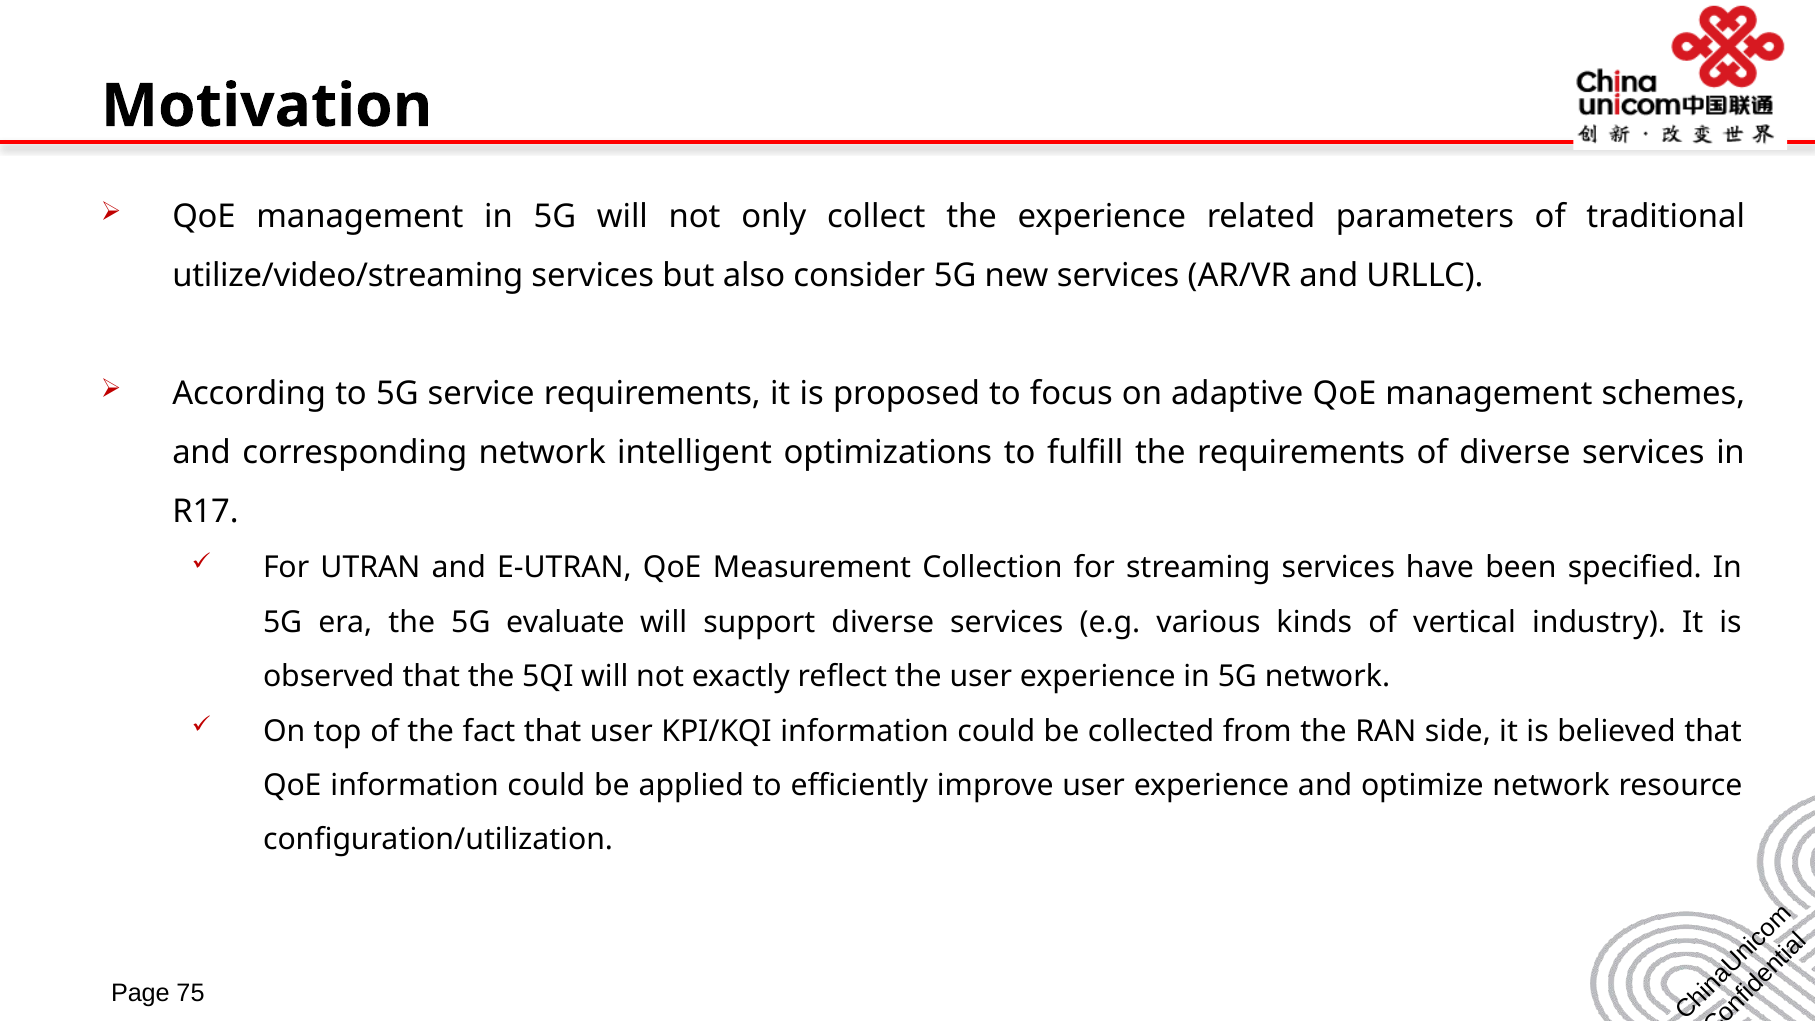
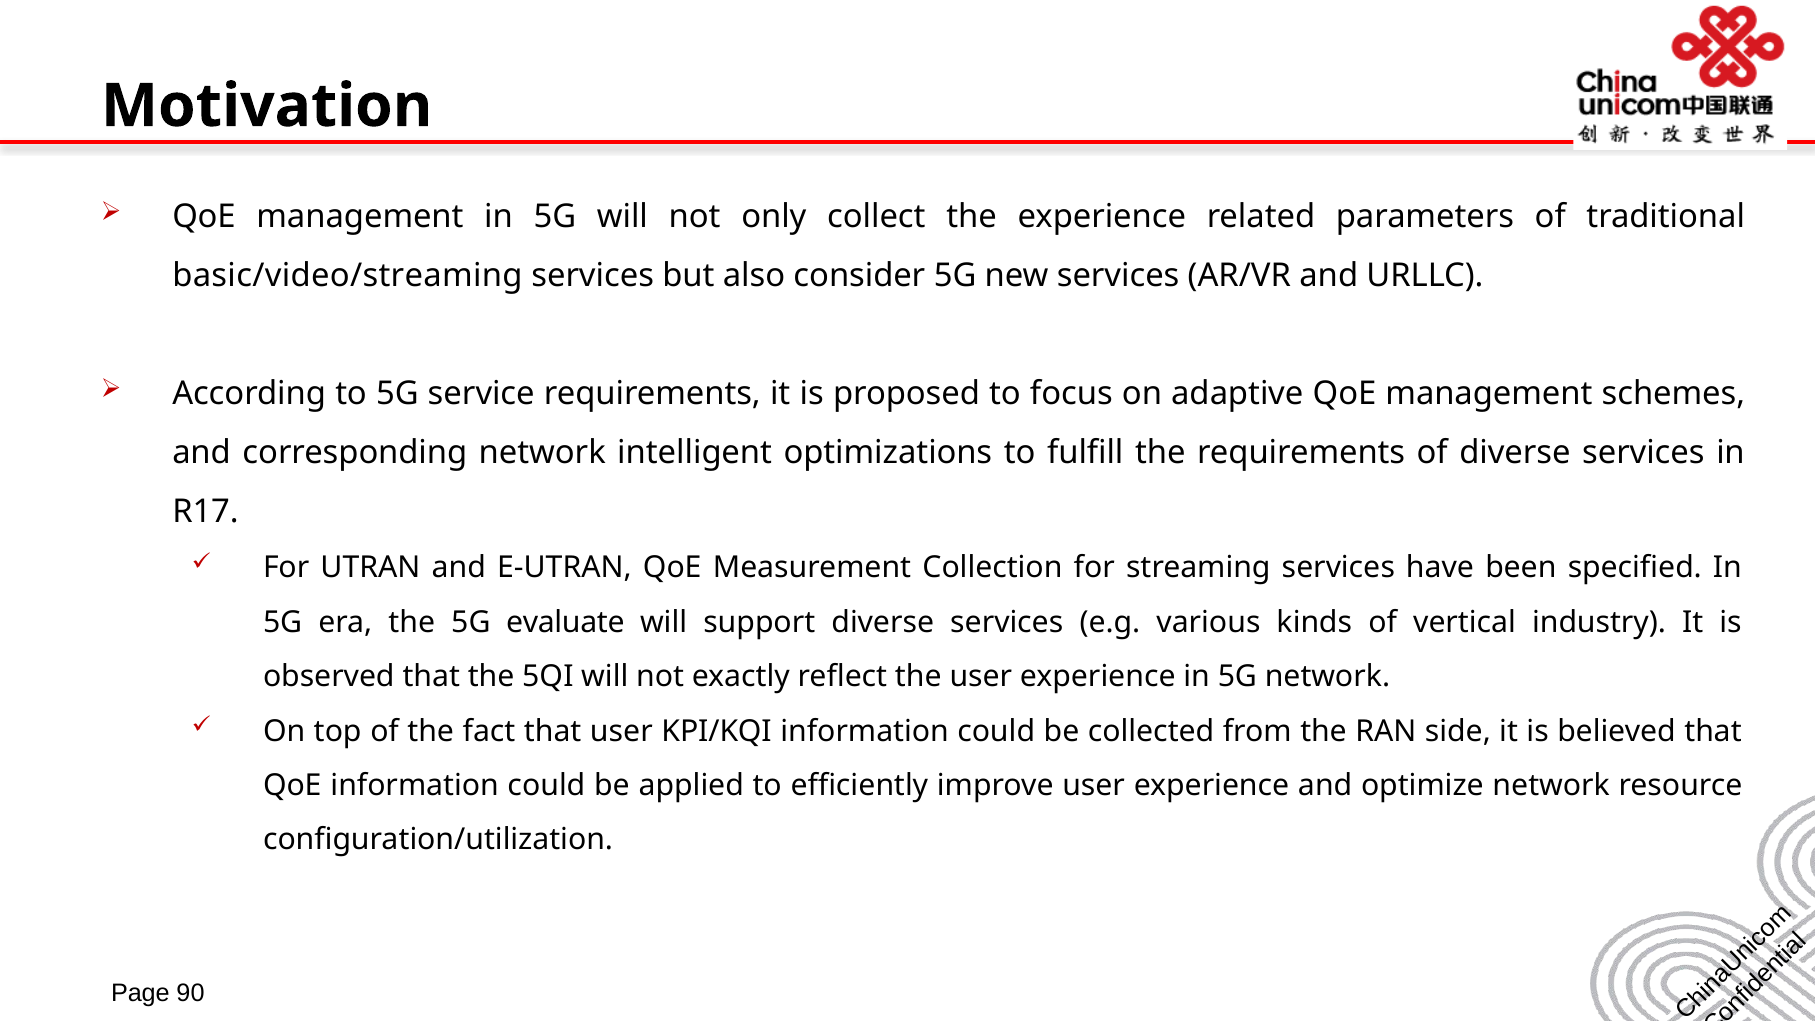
utilize/video/streaming: utilize/video/streaming -> basic/video/streaming
75: 75 -> 90
